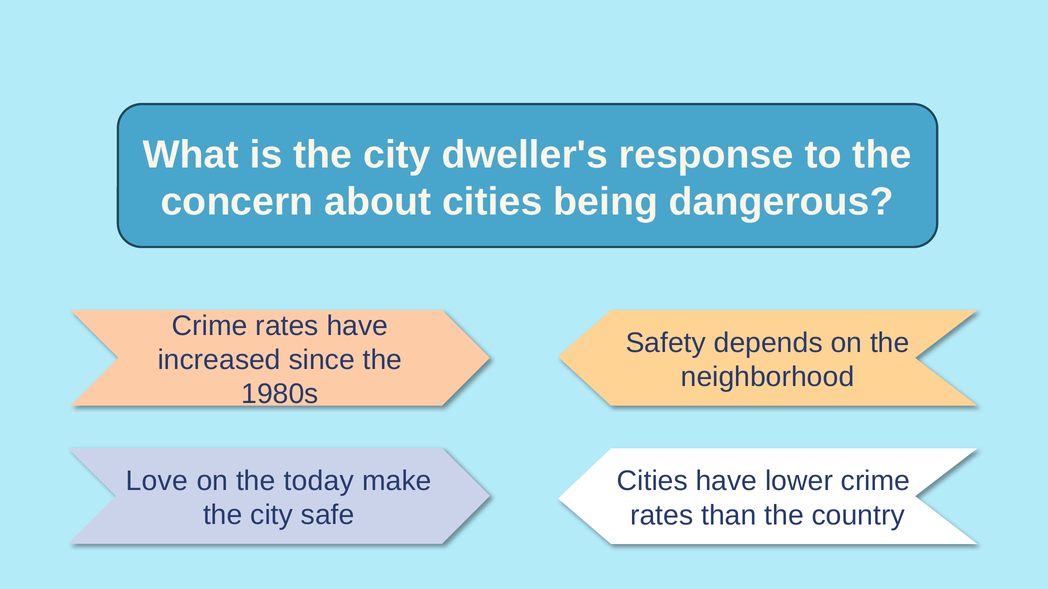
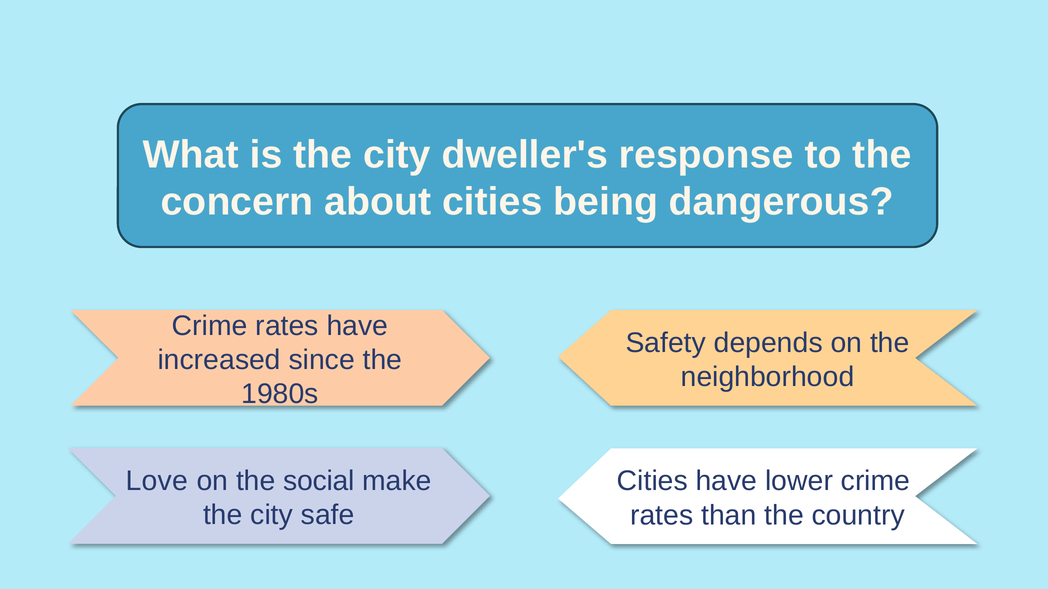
today: today -> social
